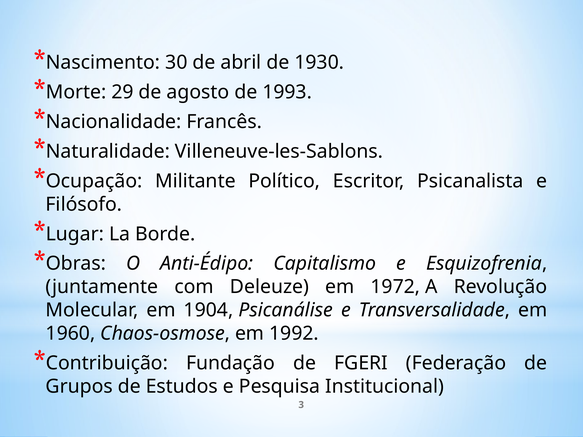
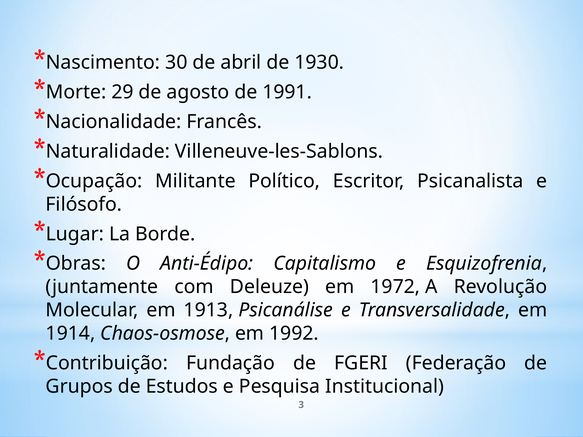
1993: 1993 -> 1991
1904: 1904 -> 1913
1960: 1960 -> 1914
